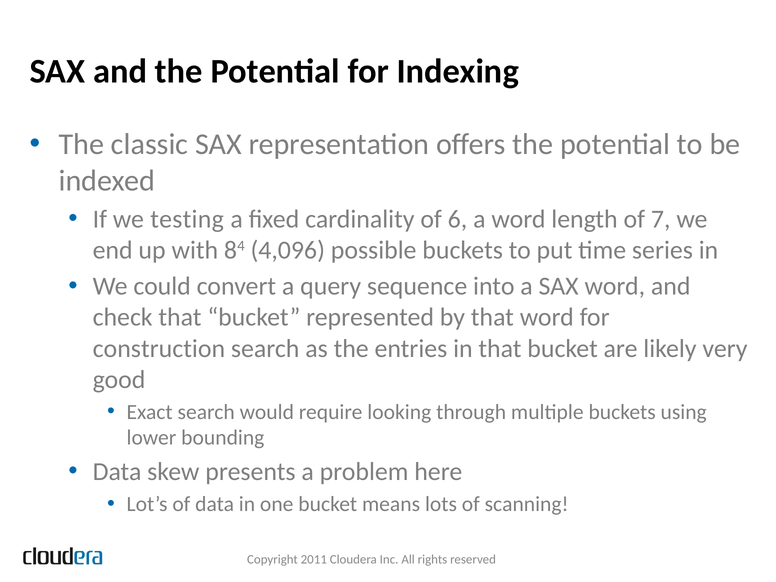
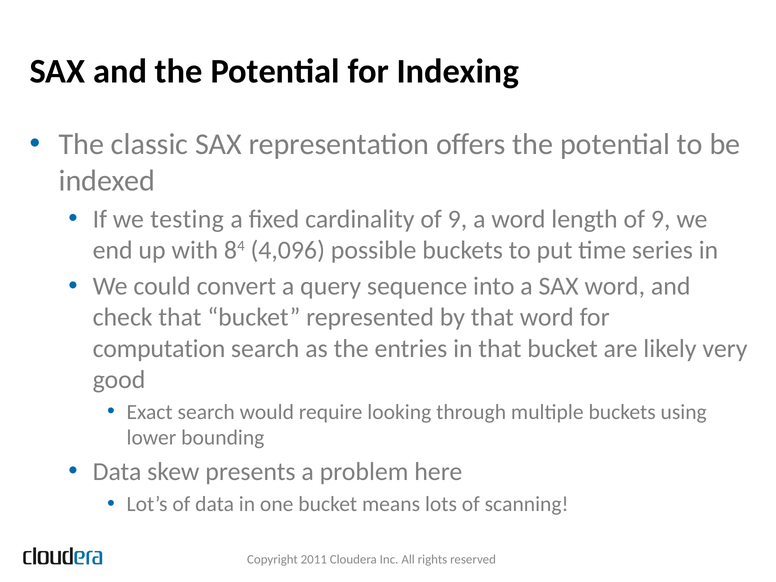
cardinality of 6: 6 -> 9
length of 7: 7 -> 9
construction: construction -> computation
